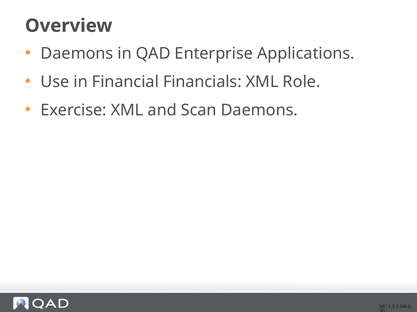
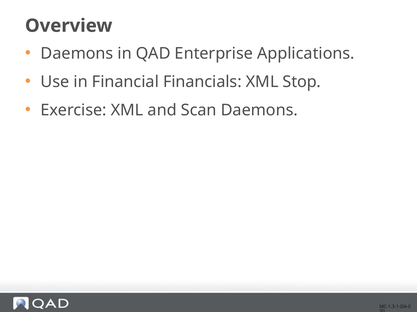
Role: Role -> Stop
